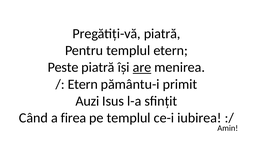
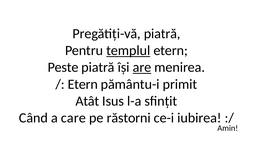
templul at (128, 51) underline: none -> present
Auzi: Auzi -> Atât
firea: firea -> care
pe templul: templul -> răstorni
